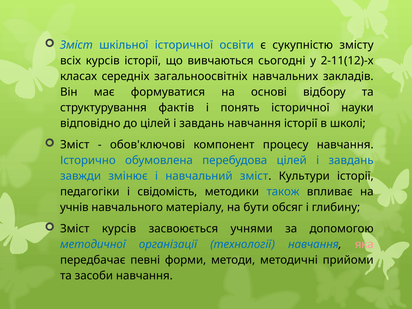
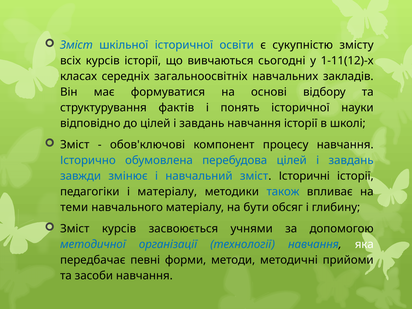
2-11(12)-х: 2-11(12)-х -> 1-11(12)-х
Культури: Культури -> Історичні
і свідомість: свідомість -> матеріалу
учнів: учнів -> теми
яка colour: pink -> white
